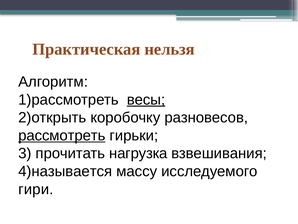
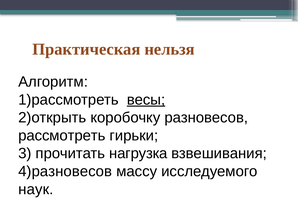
рассмотреть underline: present -> none
4)называется: 4)называется -> 4)разновесов
гири: гири -> наук
